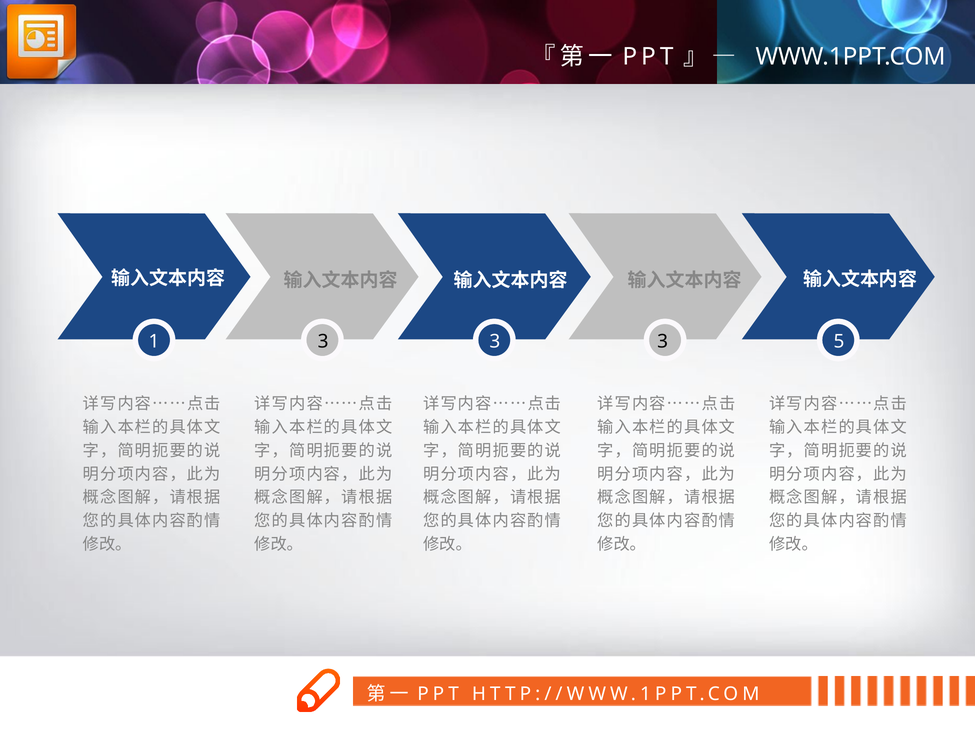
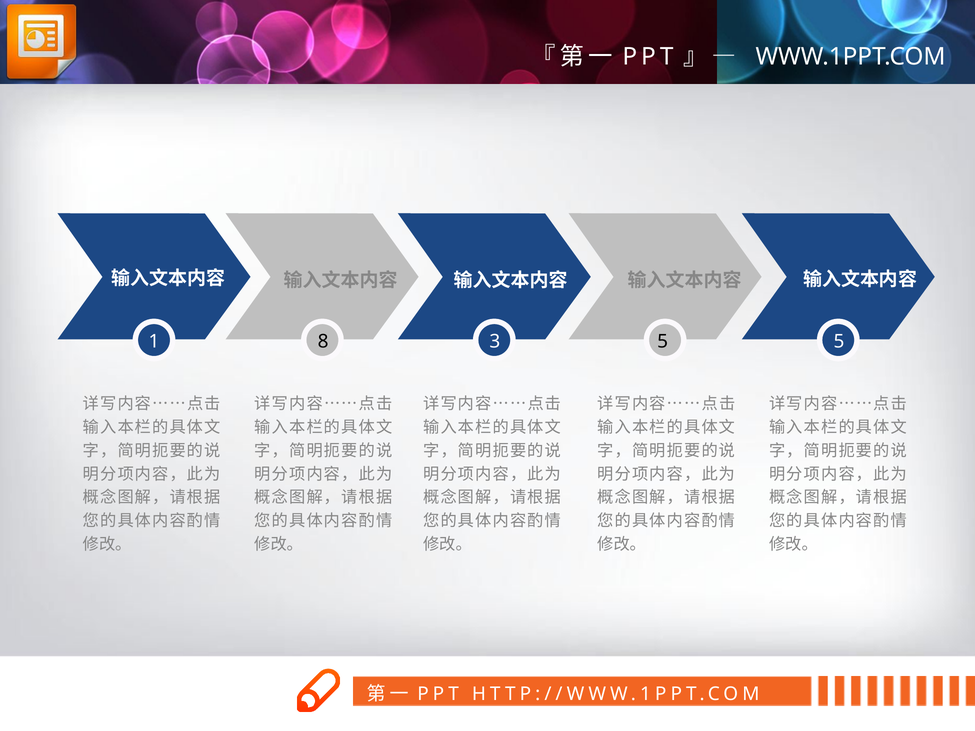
1 3: 3 -> 8
3 at (663, 341): 3 -> 5
